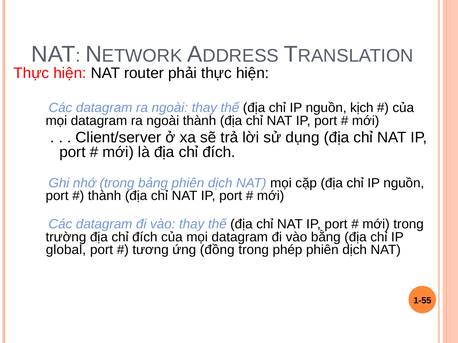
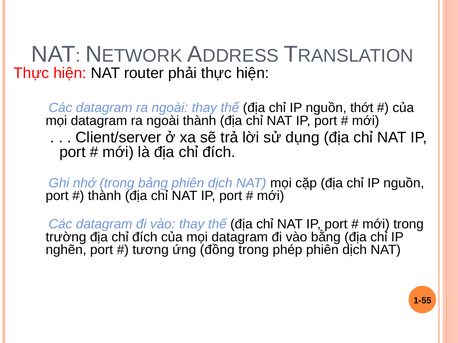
kịch: kịch -> thớt
global: global -> nghẽn
